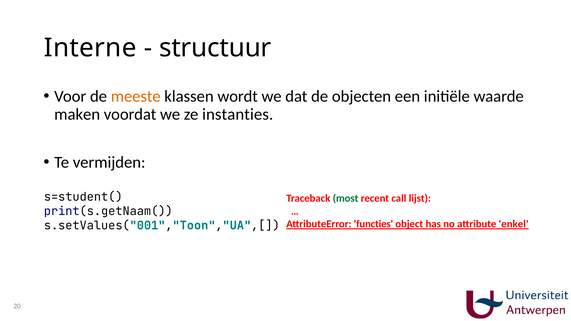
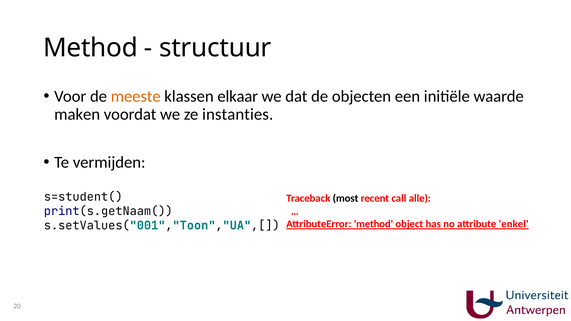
Interne at (90, 48): Interne -> Method
wordt: wordt -> elkaar
most colour: green -> black
lijst: lijst -> alle
AttributeError functies: functies -> method
